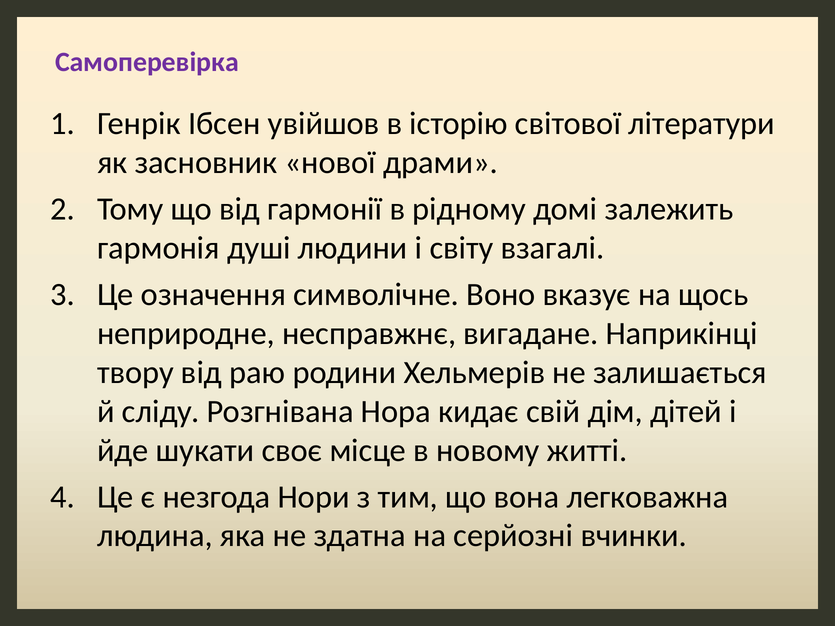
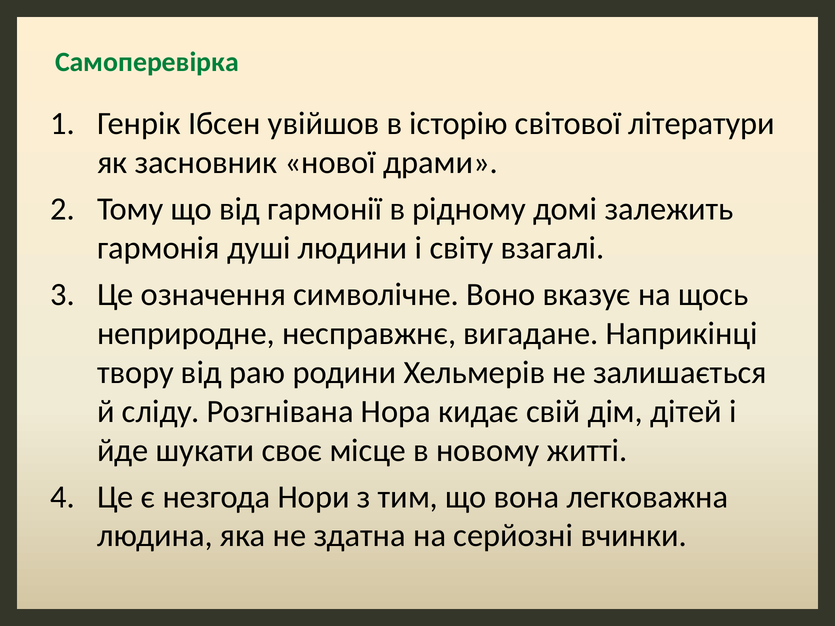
Самоперевірка colour: purple -> green
